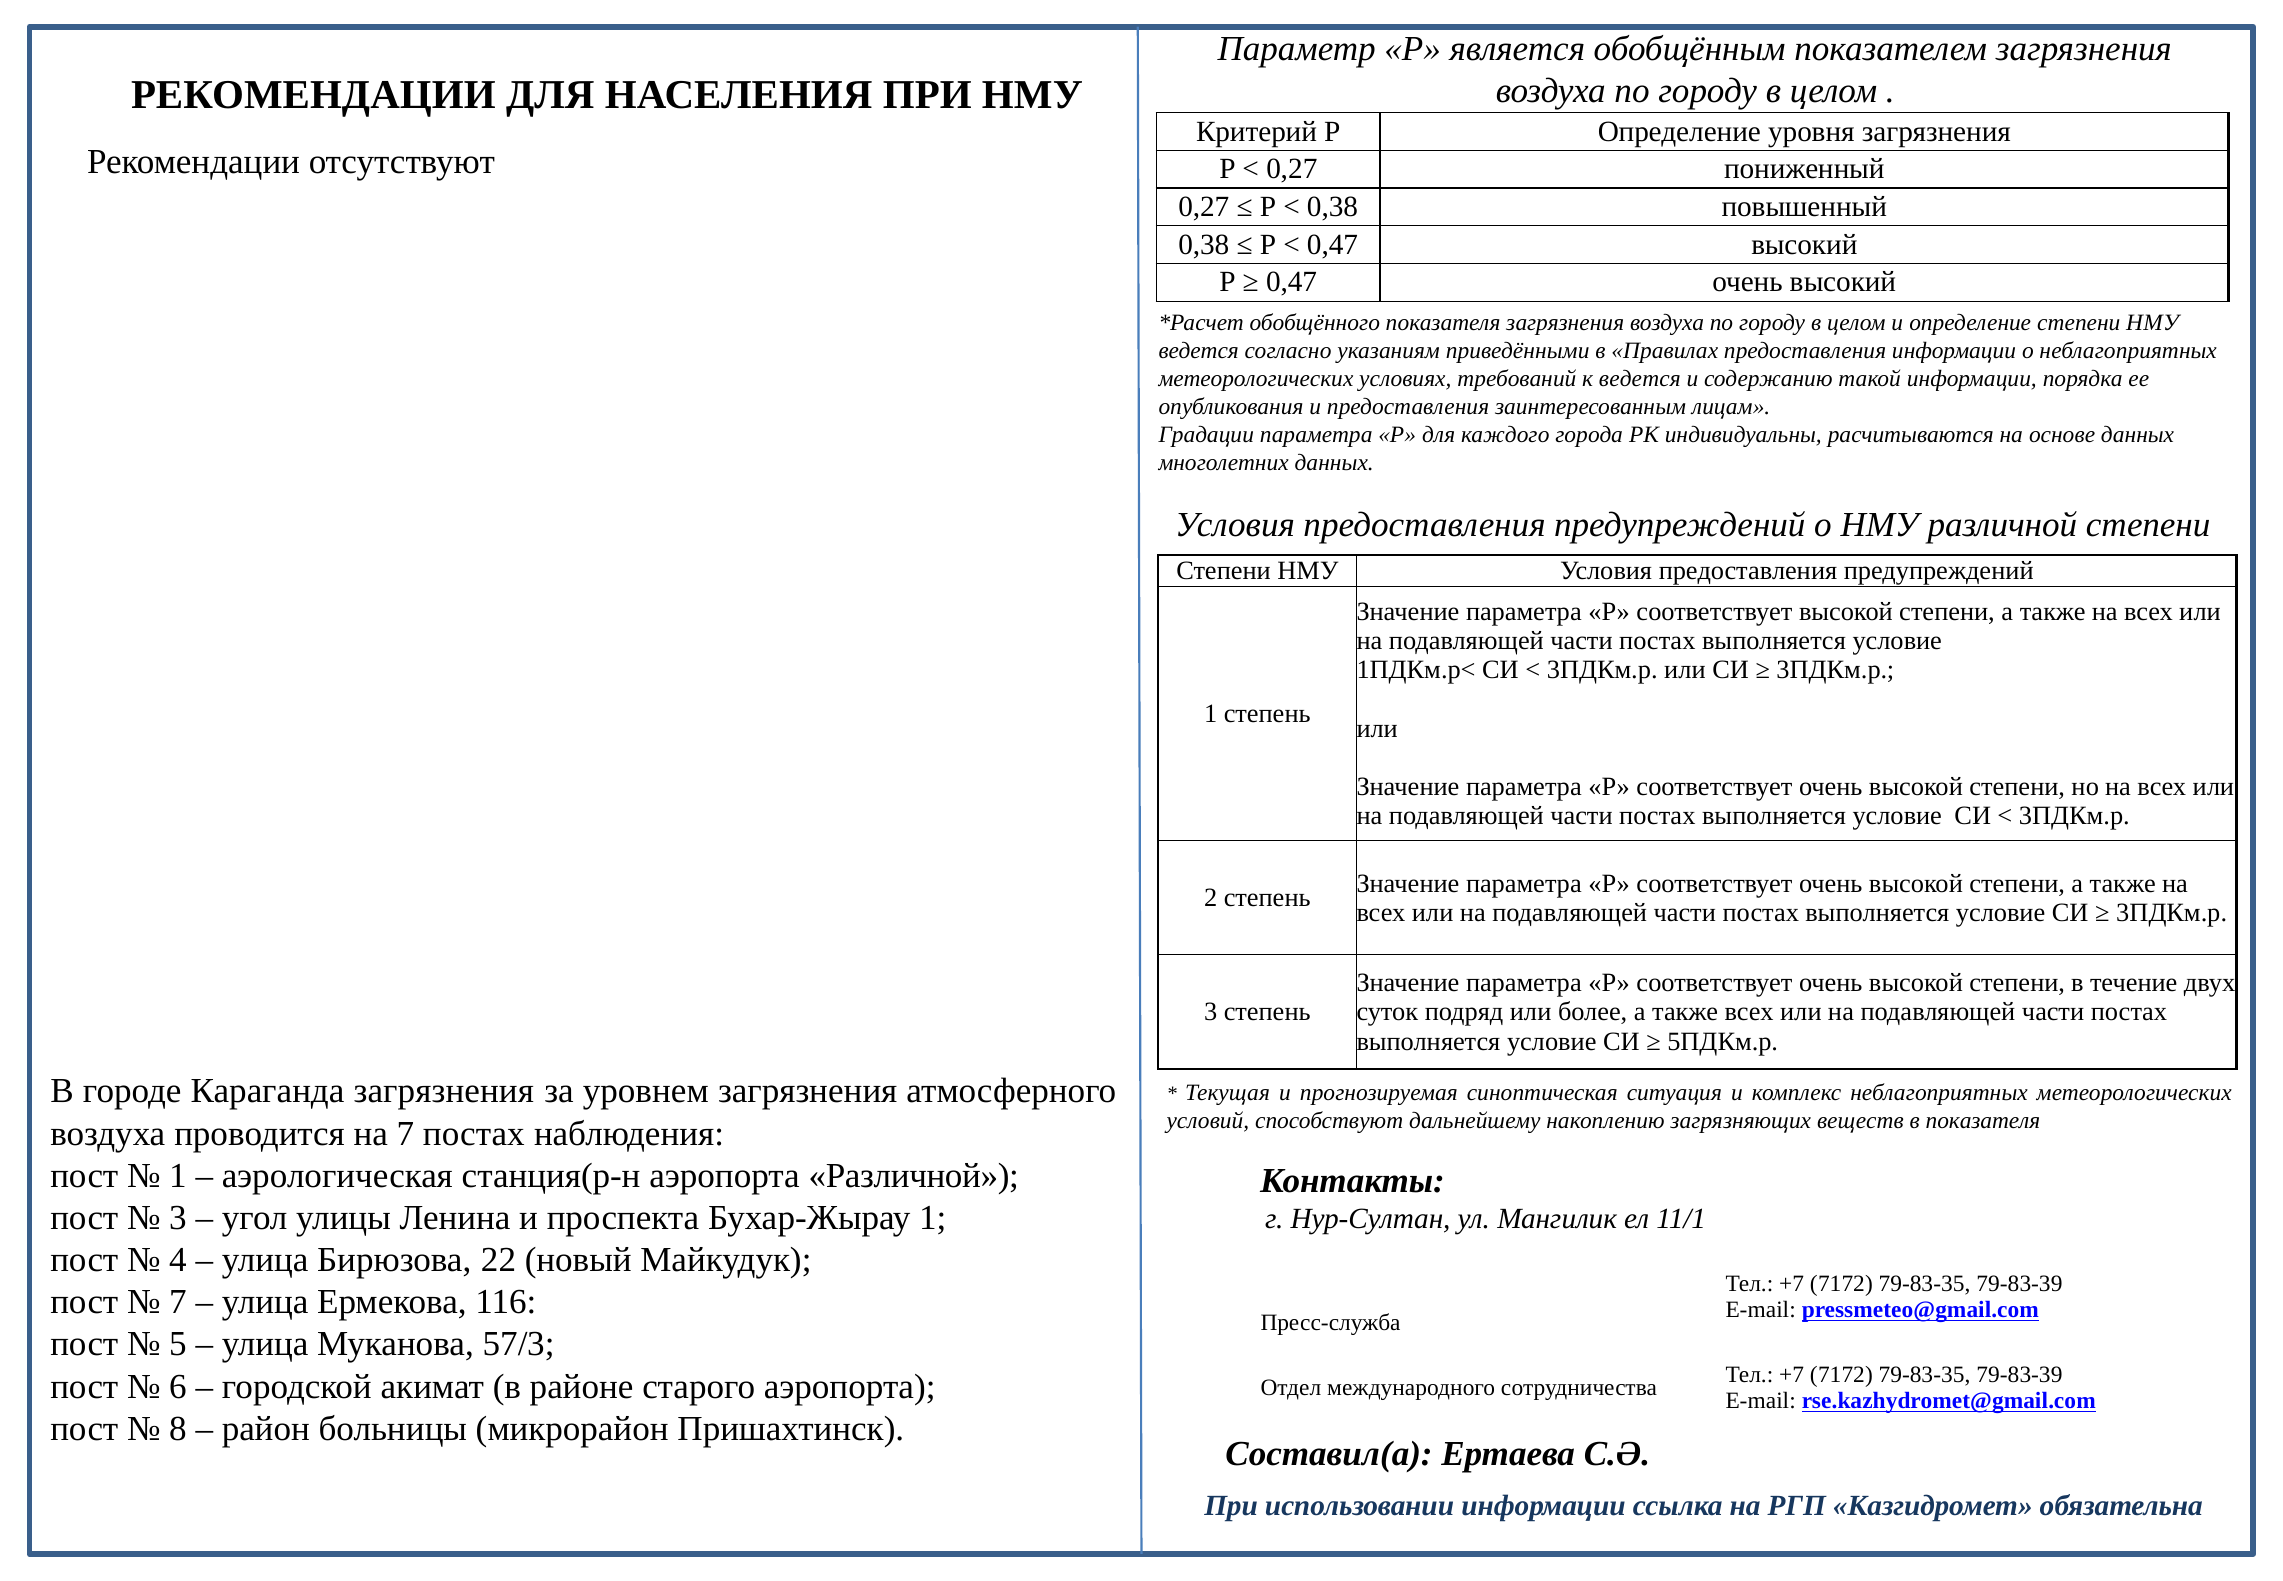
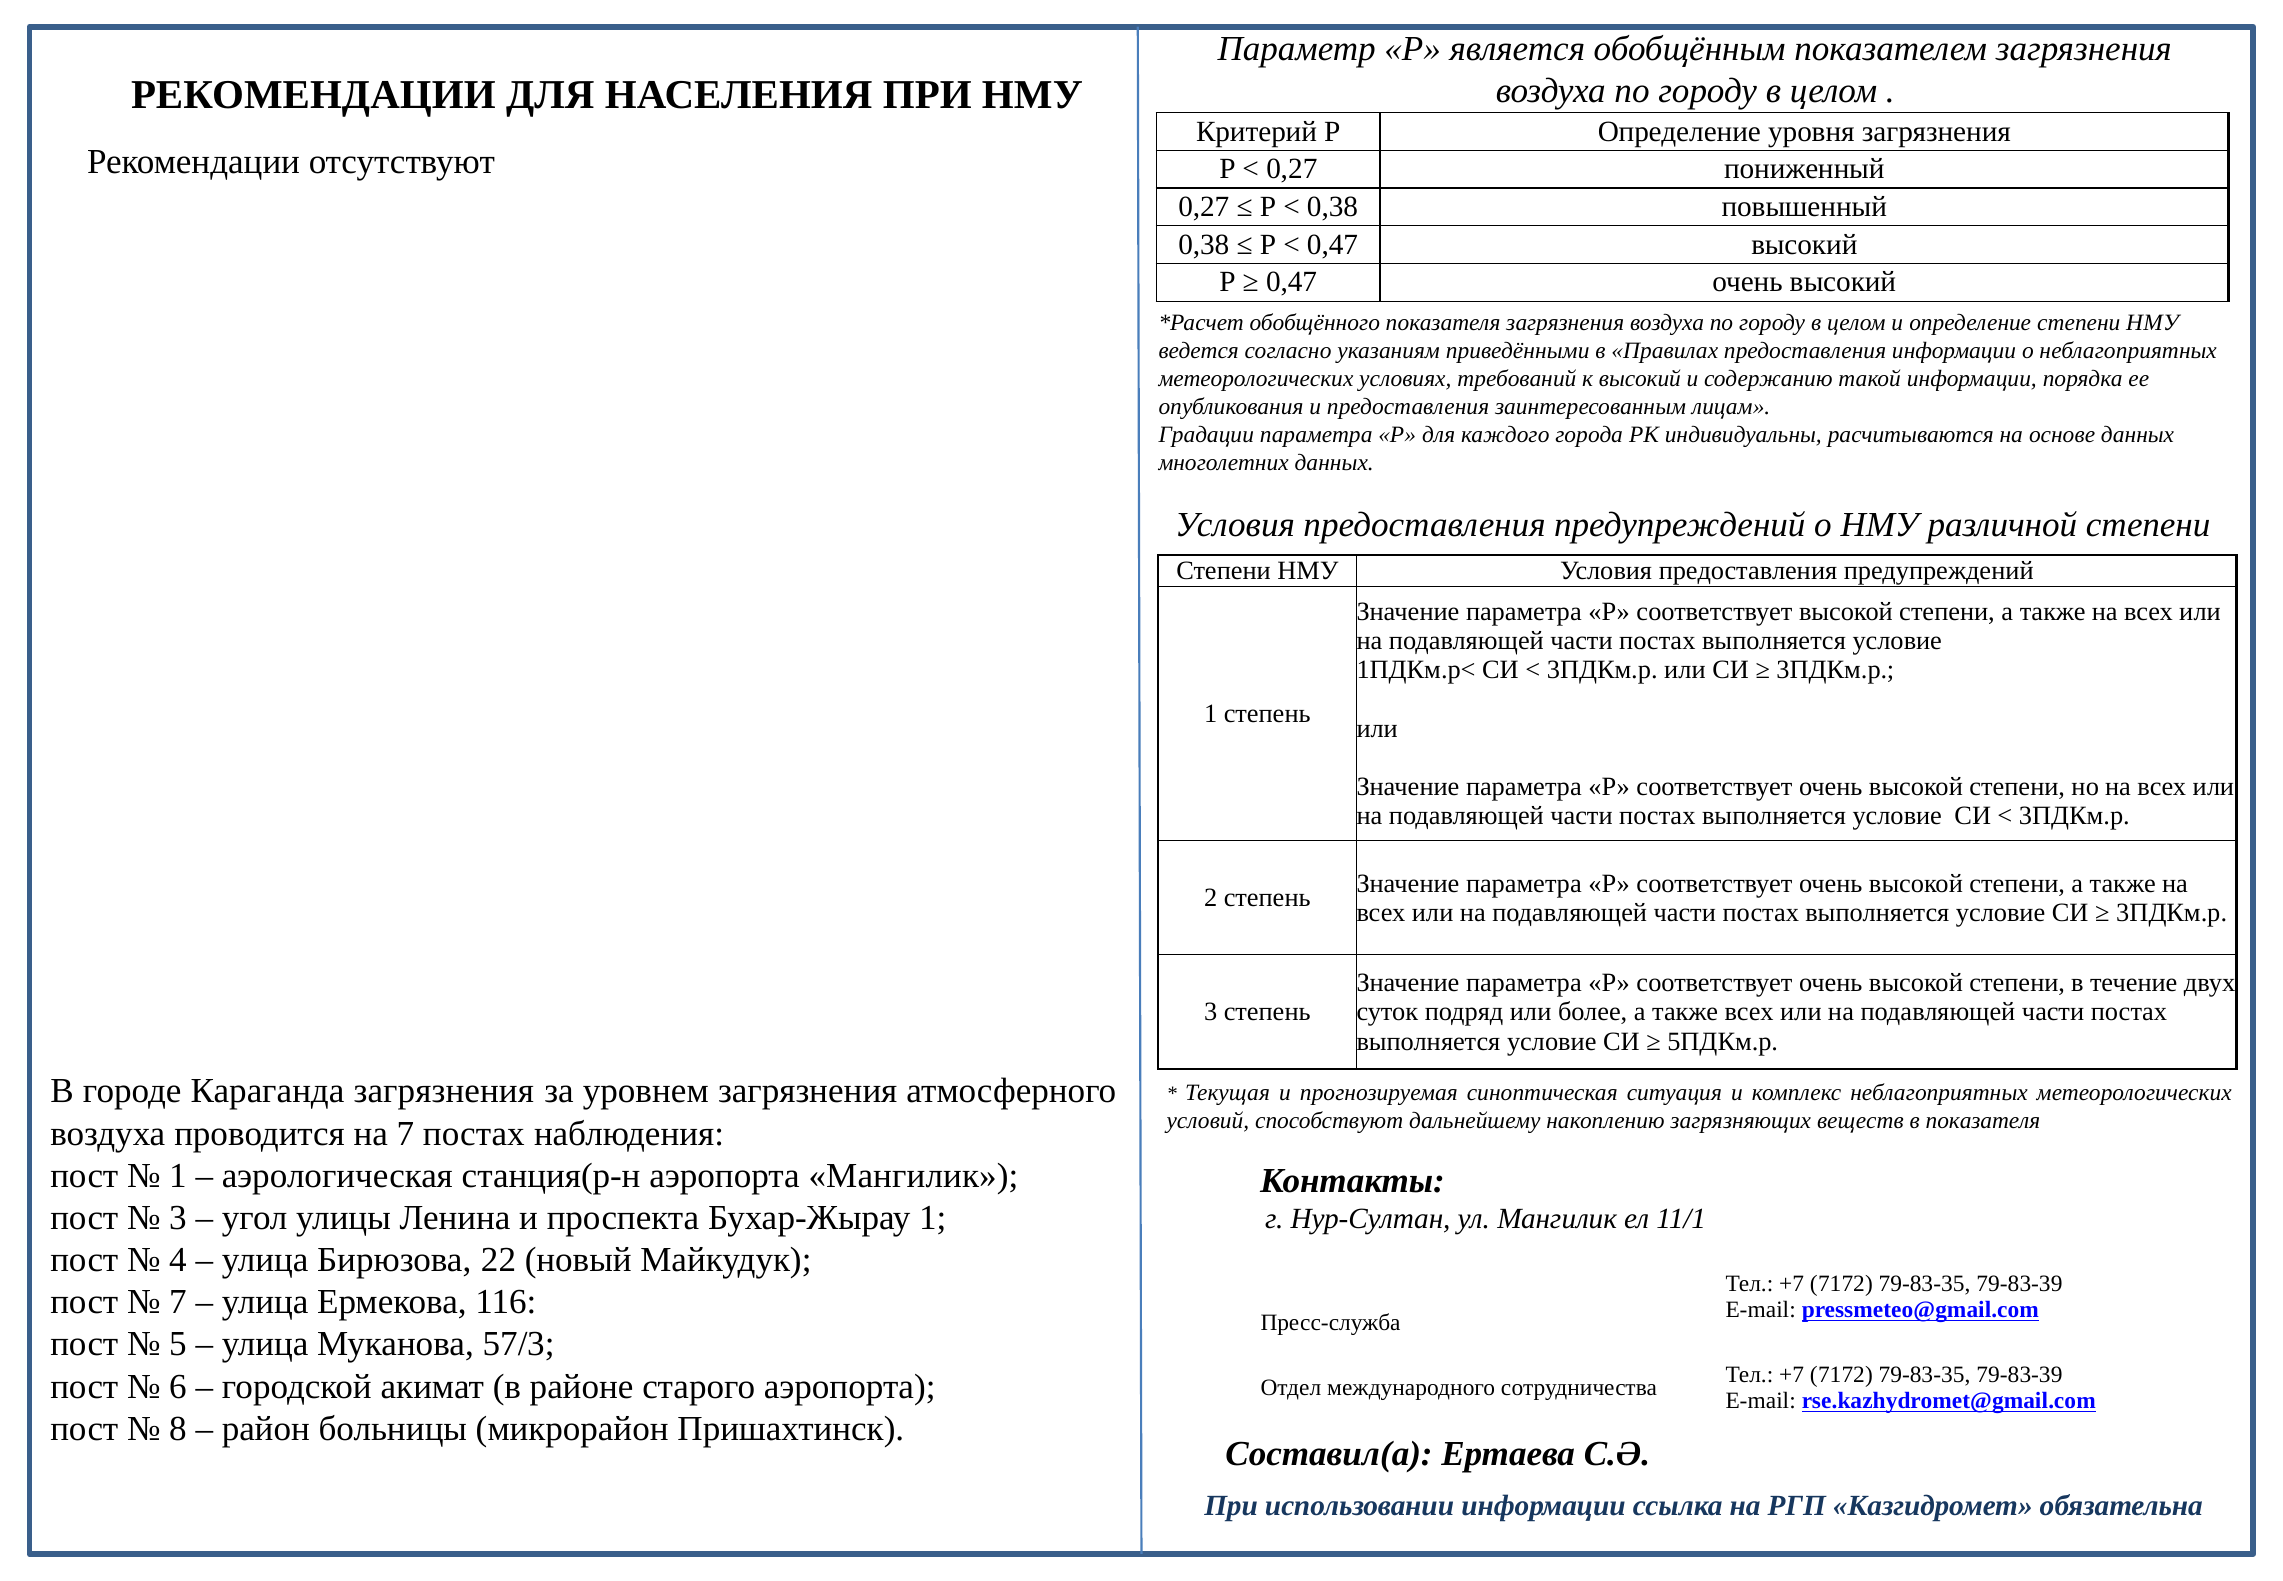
к ведется: ведется -> высокий
аэропорта Различной: Различной -> Мангилик
